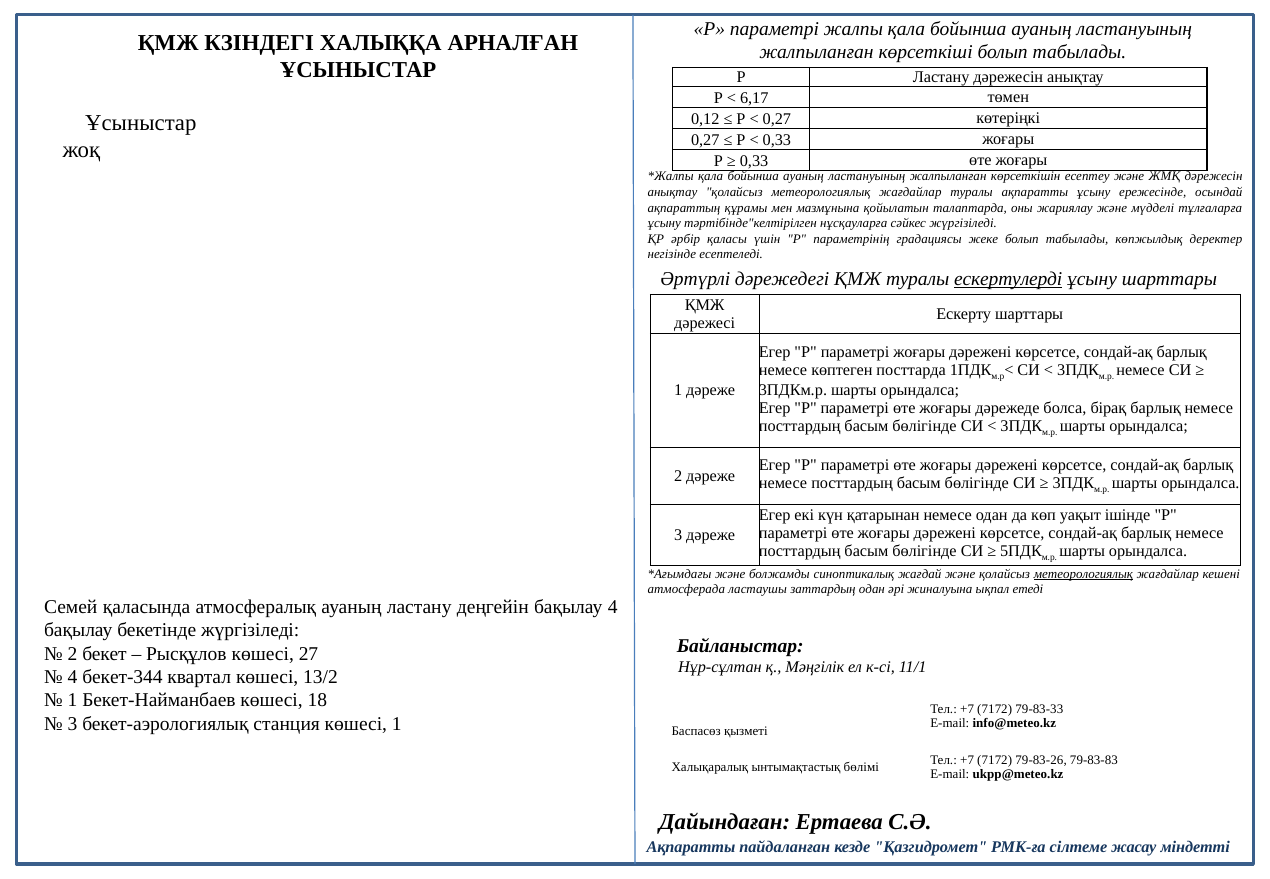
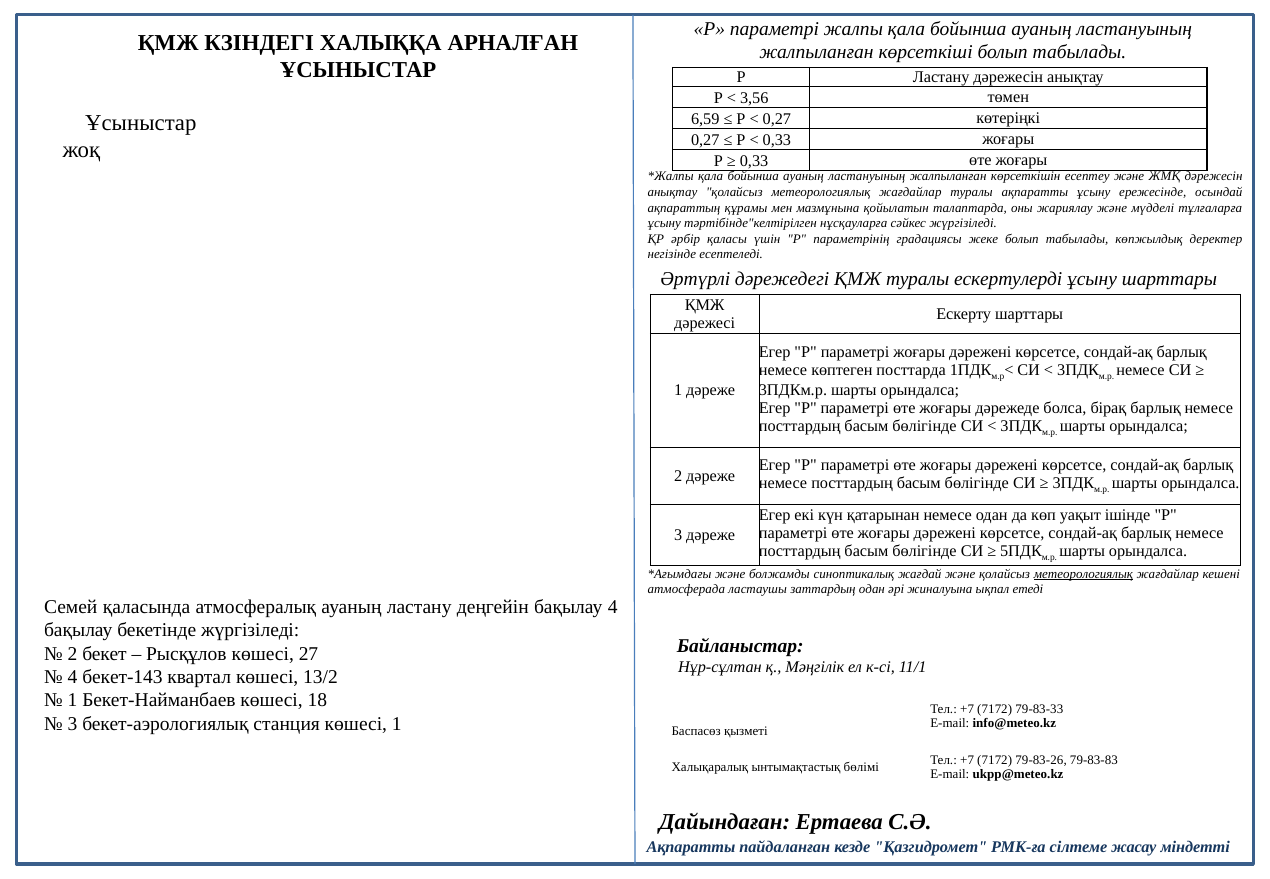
6,17: 6,17 -> 3,56
0,12: 0,12 -> 6,59
ескертулерді underline: present -> none
бекет-344: бекет-344 -> бекет-143
